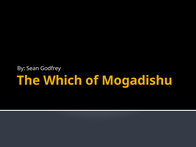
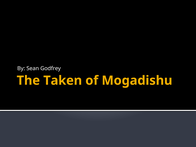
Which: Which -> Taken
